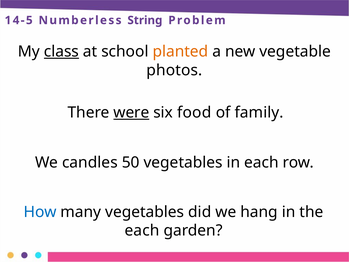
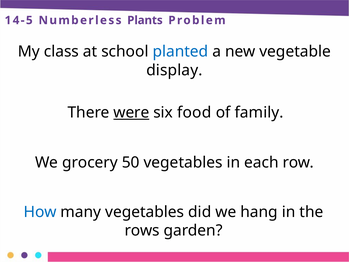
String: String -> Plants
class underline: present -> none
planted colour: orange -> blue
photos: photos -> display
candles: candles -> grocery
each at (142, 230): each -> rows
